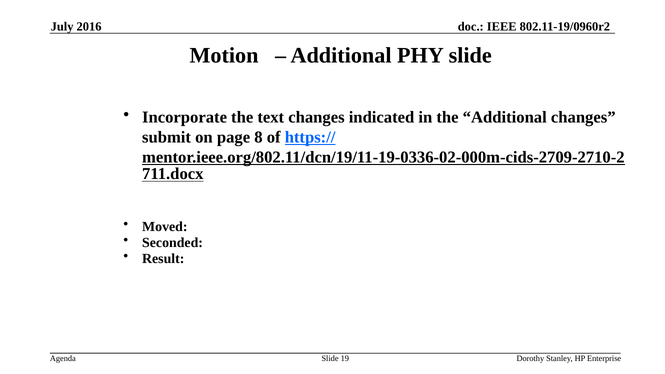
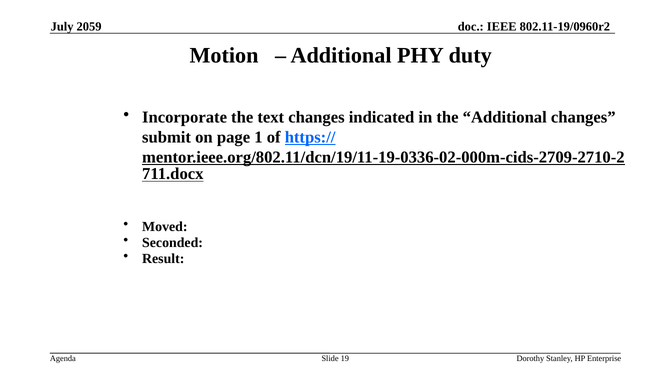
2016: 2016 -> 2059
PHY slide: slide -> duty
8: 8 -> 1
